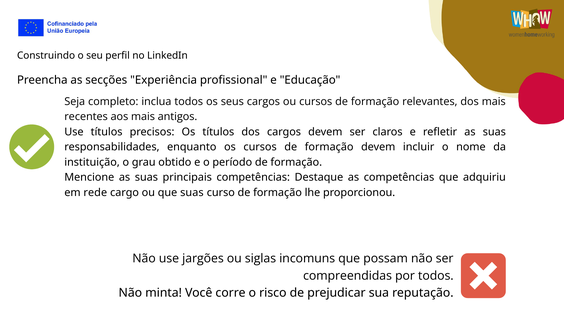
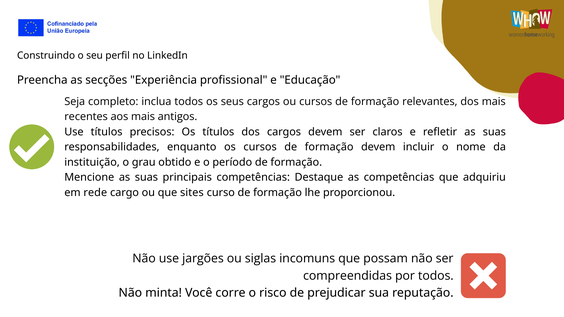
que suas: suas -> sites
